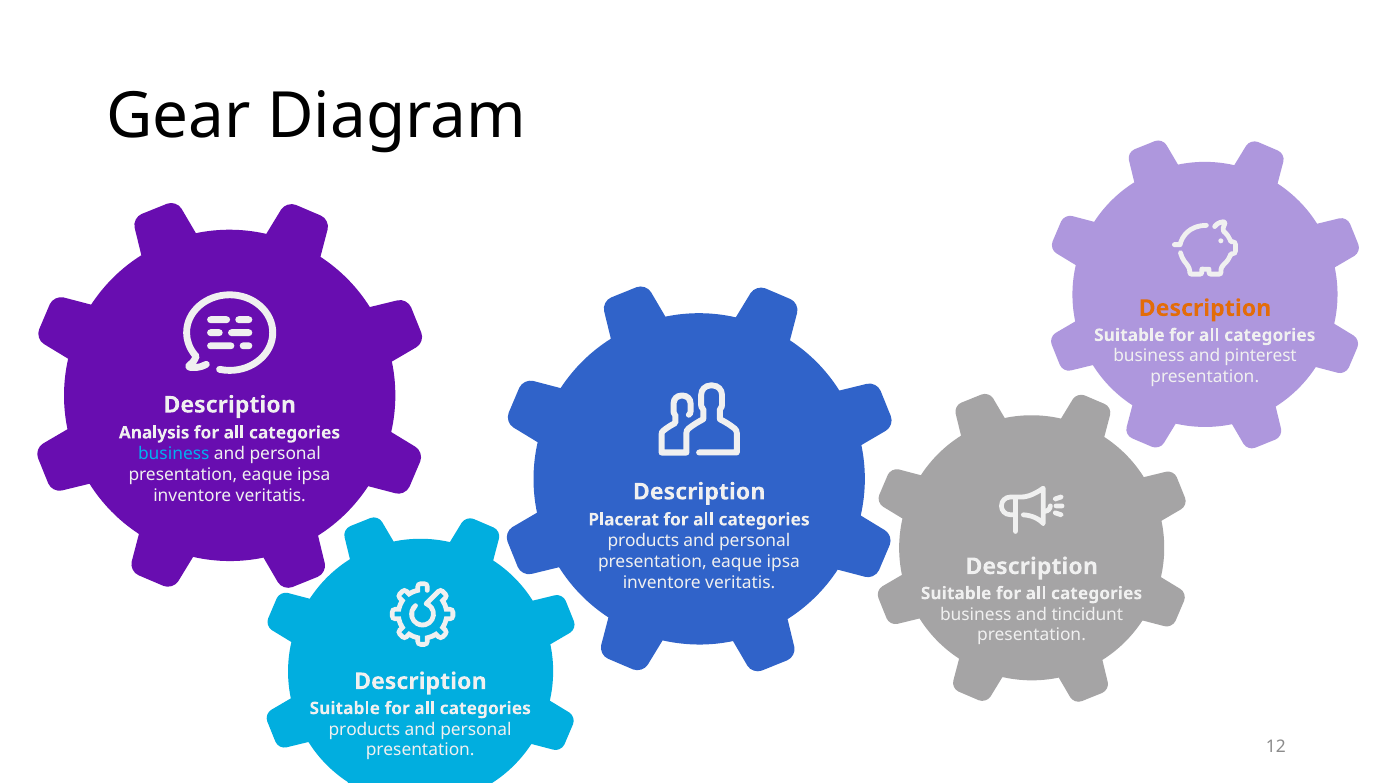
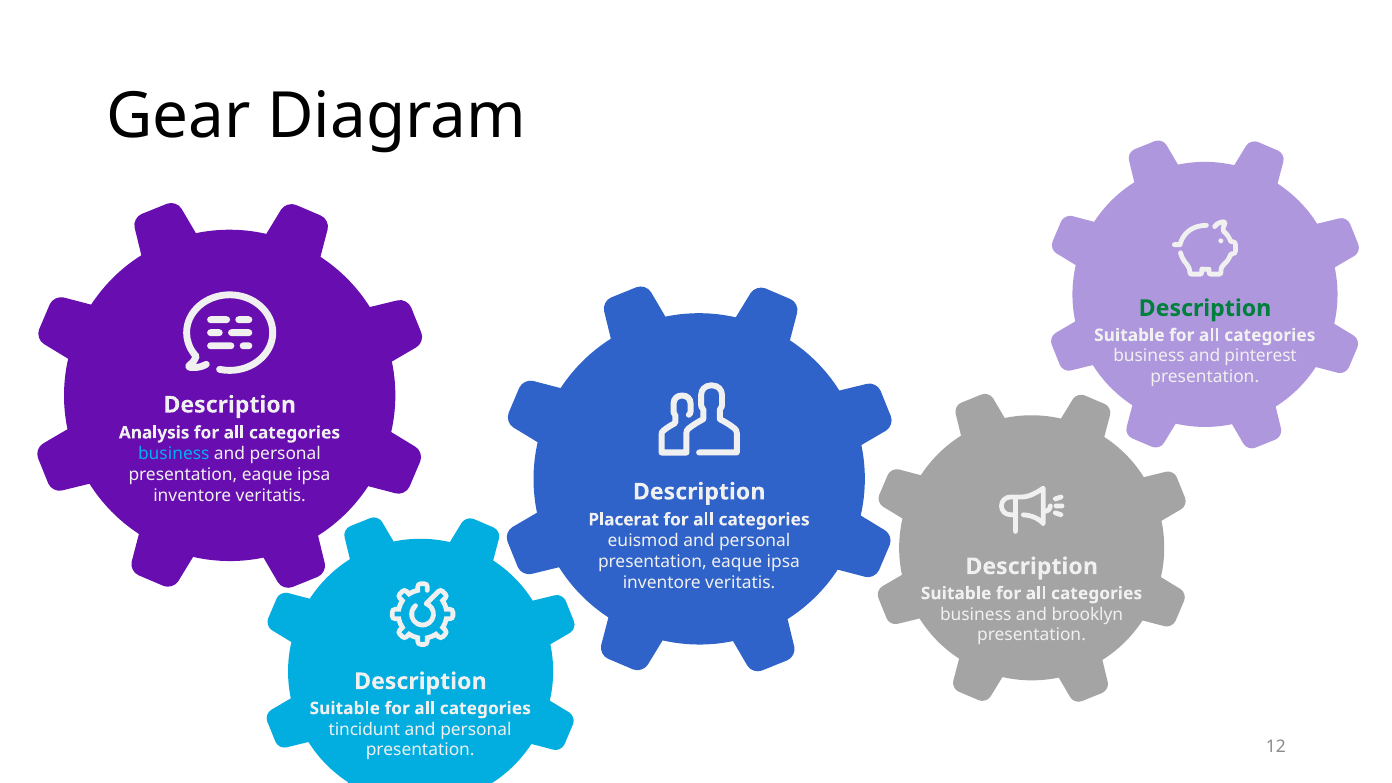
Description at (1205, 308) colour: orange -> green
products at (643, 541): products -> euismod
tincidunt: tincidunt -> brooklyn
products at (365, 729): products -> tincidunt
